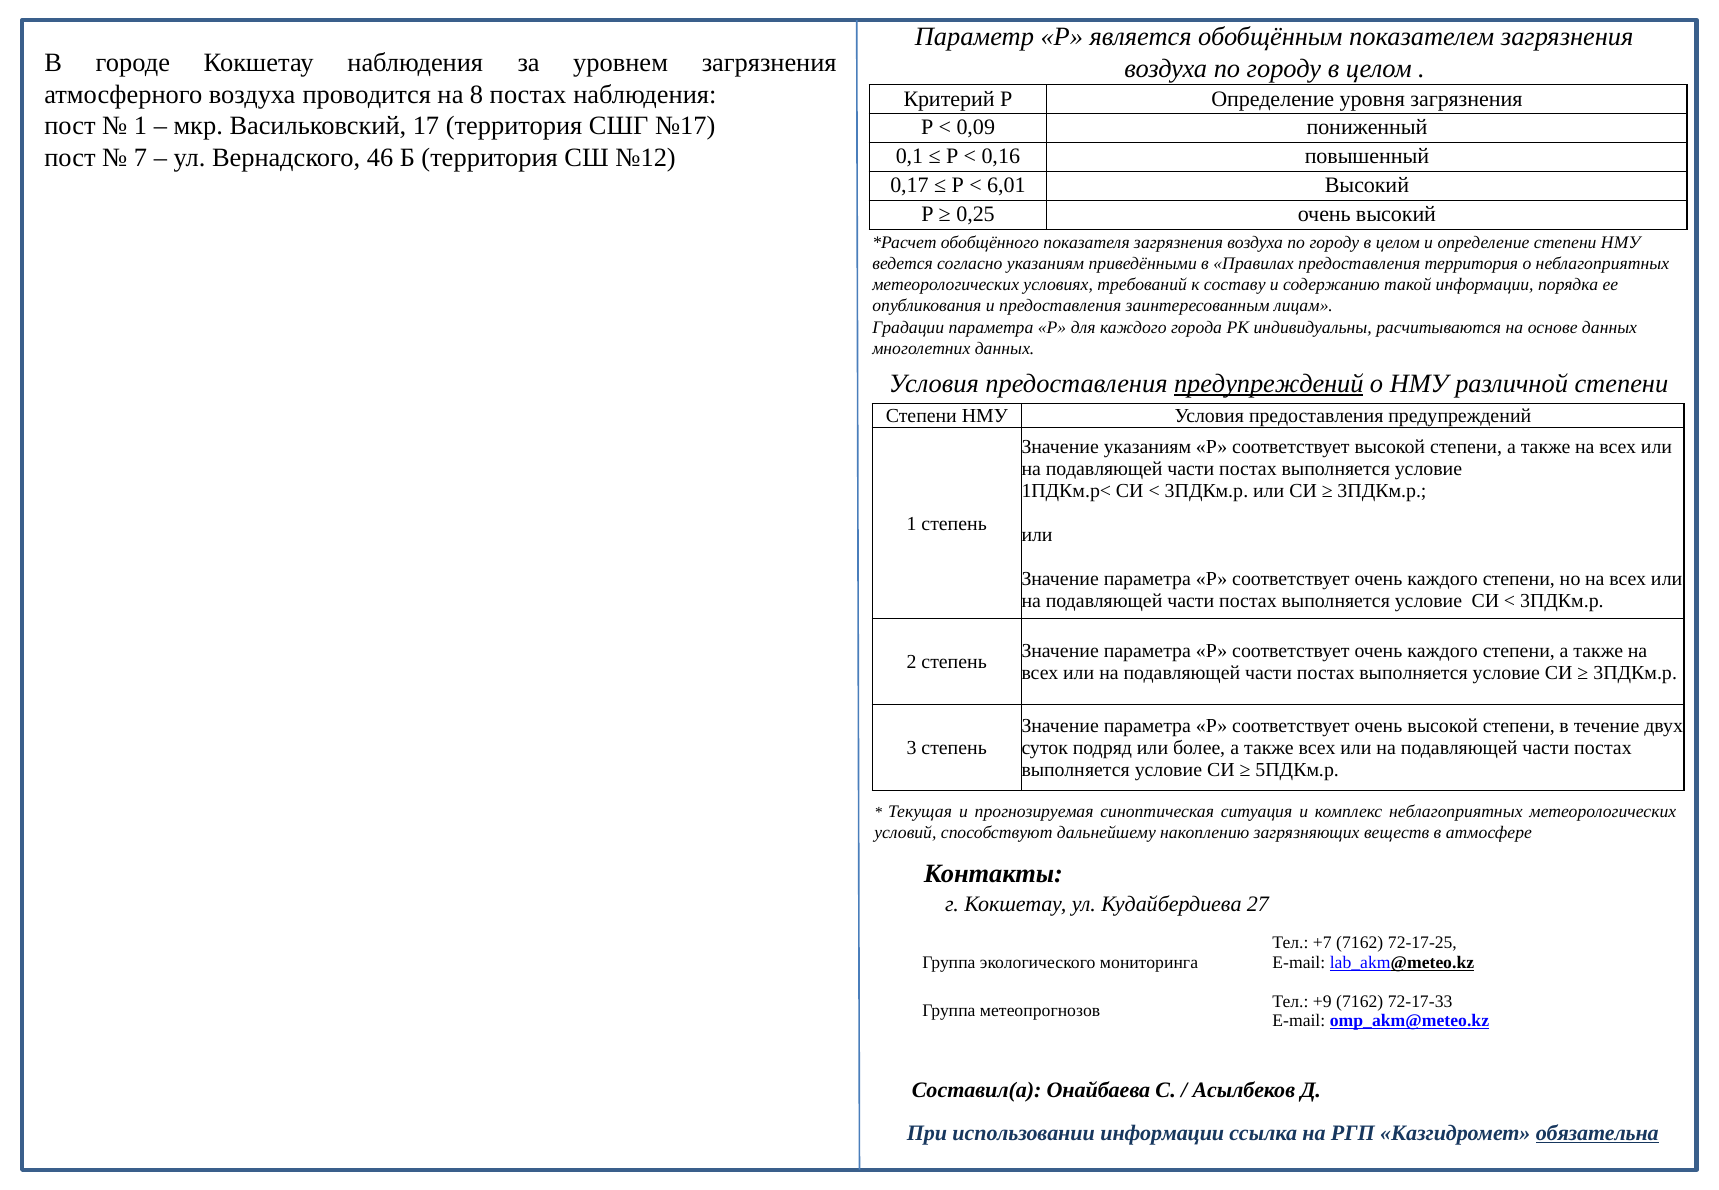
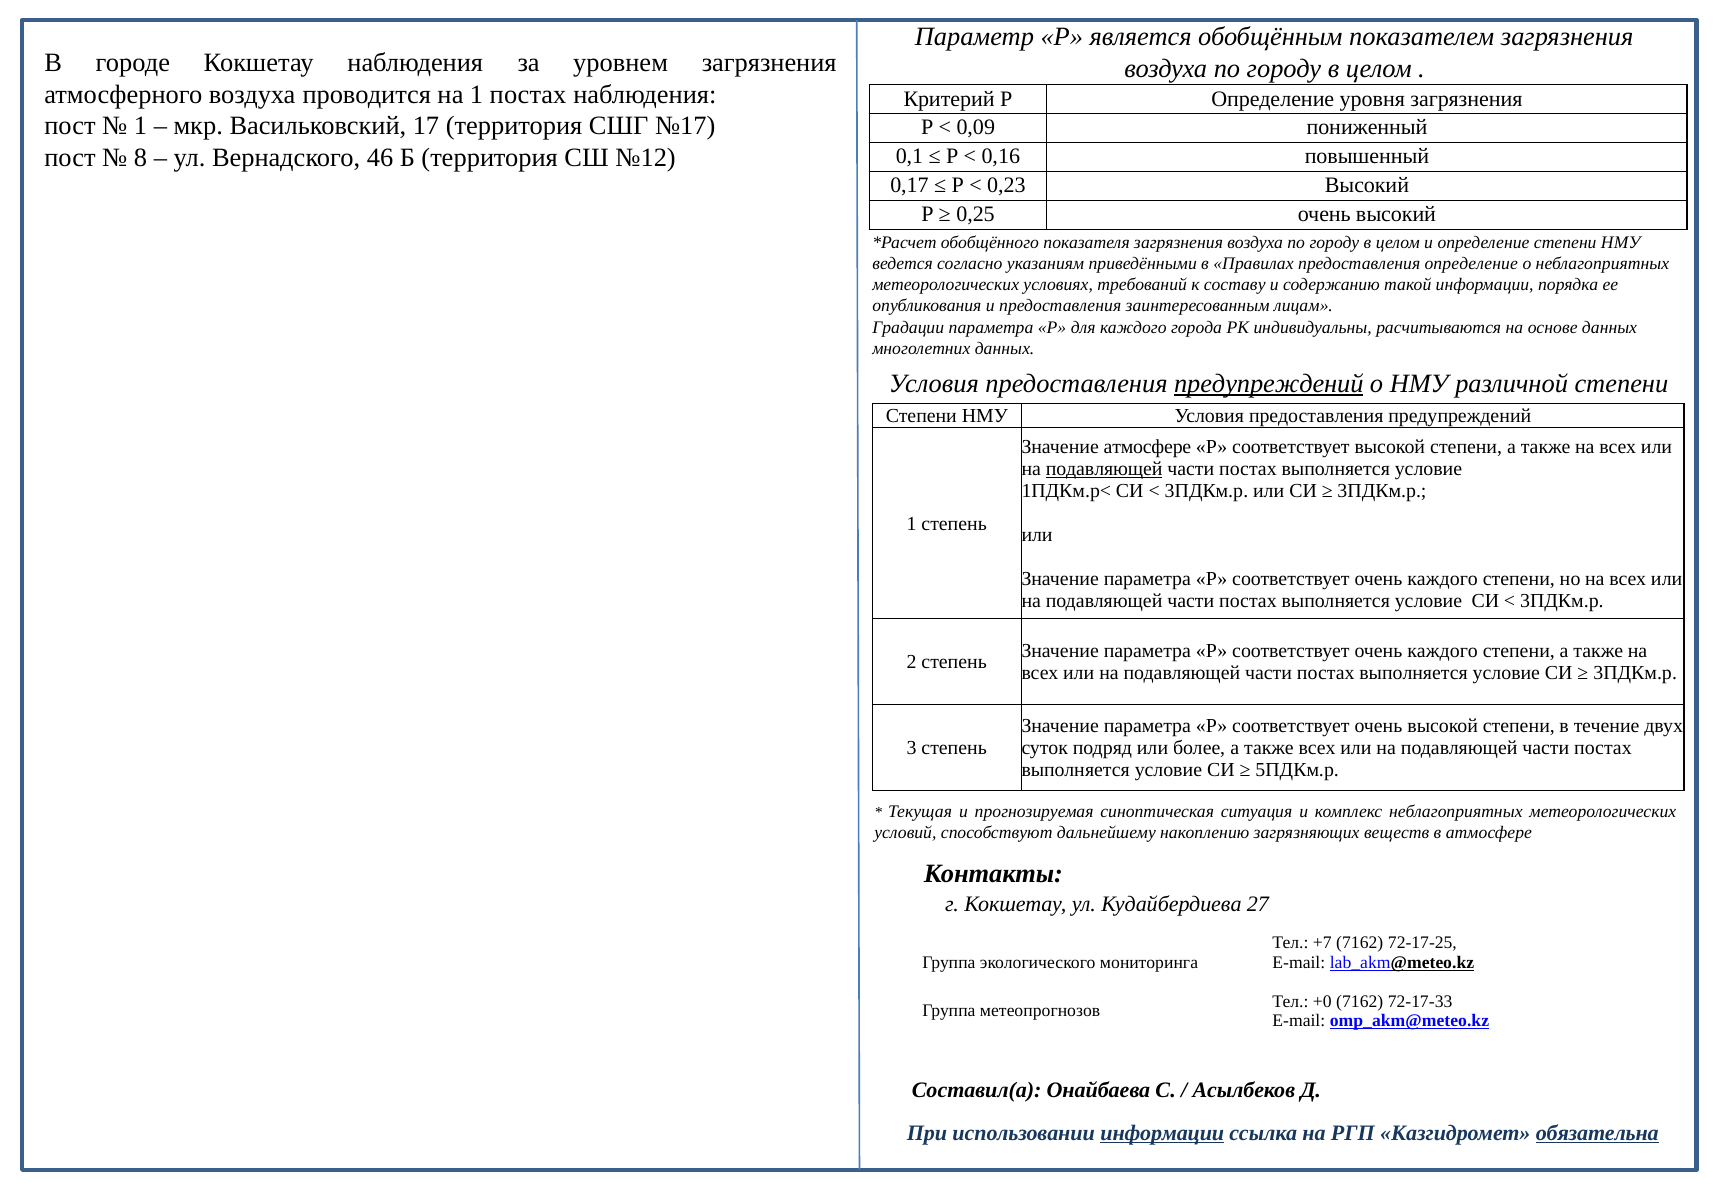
на 8: 8 -> 1
7: 7 -> 8
6,01: 6,01 -> 0,23
предоставления территория: территория -> определение
Значение указаниям: указаниям -> атмосфере
подавляющей at (1104, 469) underline: none -> present
+9: +9 -> +0
информации at (1162, 1133) underline: none -> present
